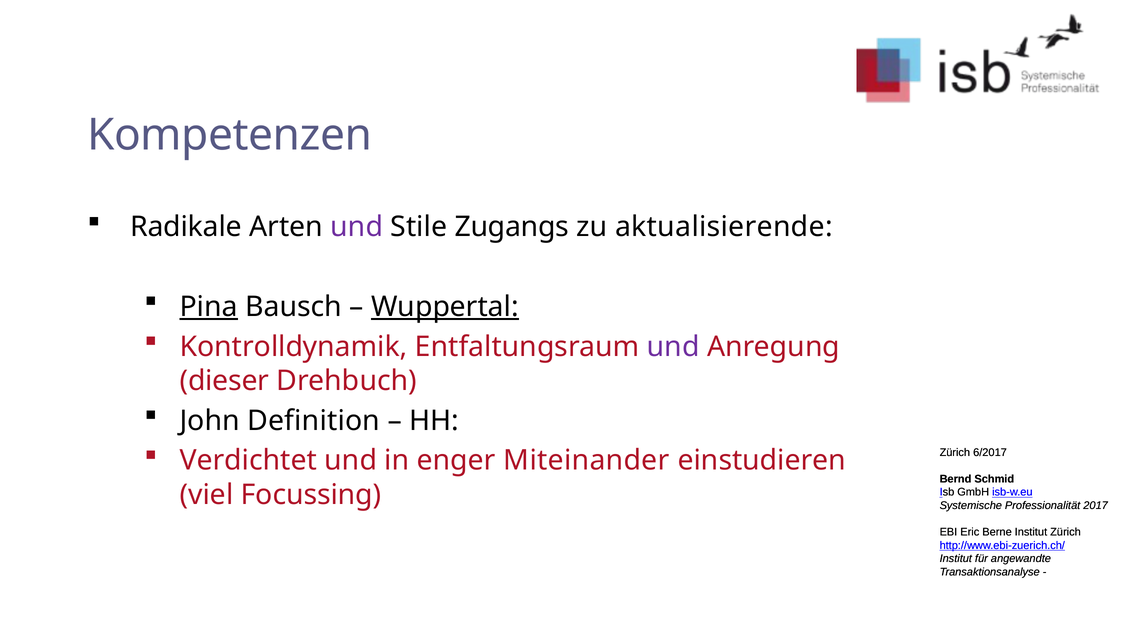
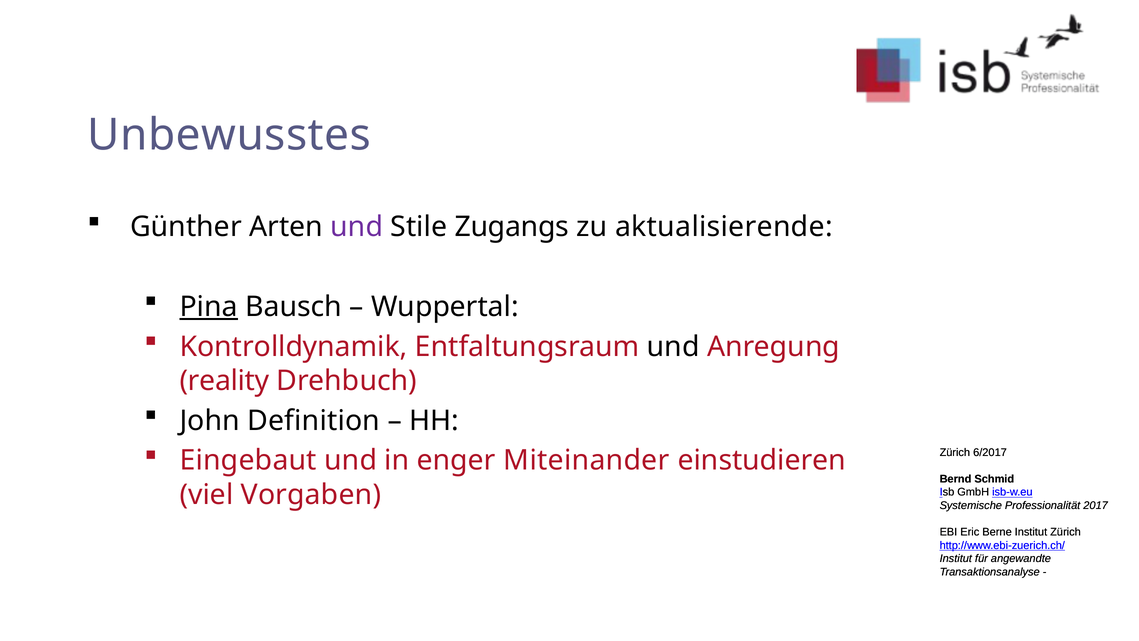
Kompetenzen: Kompetenzen -> Unbewusstes
Radikale: Radikale -> Günther
Wuppertal underline: present -> none
und at (673, 346) colour: purple -> black
dieser: dieser -> reality
Verdichtet: Verdichtet -> Eingebaut
Focussing: Focussing -> Vorgaben
